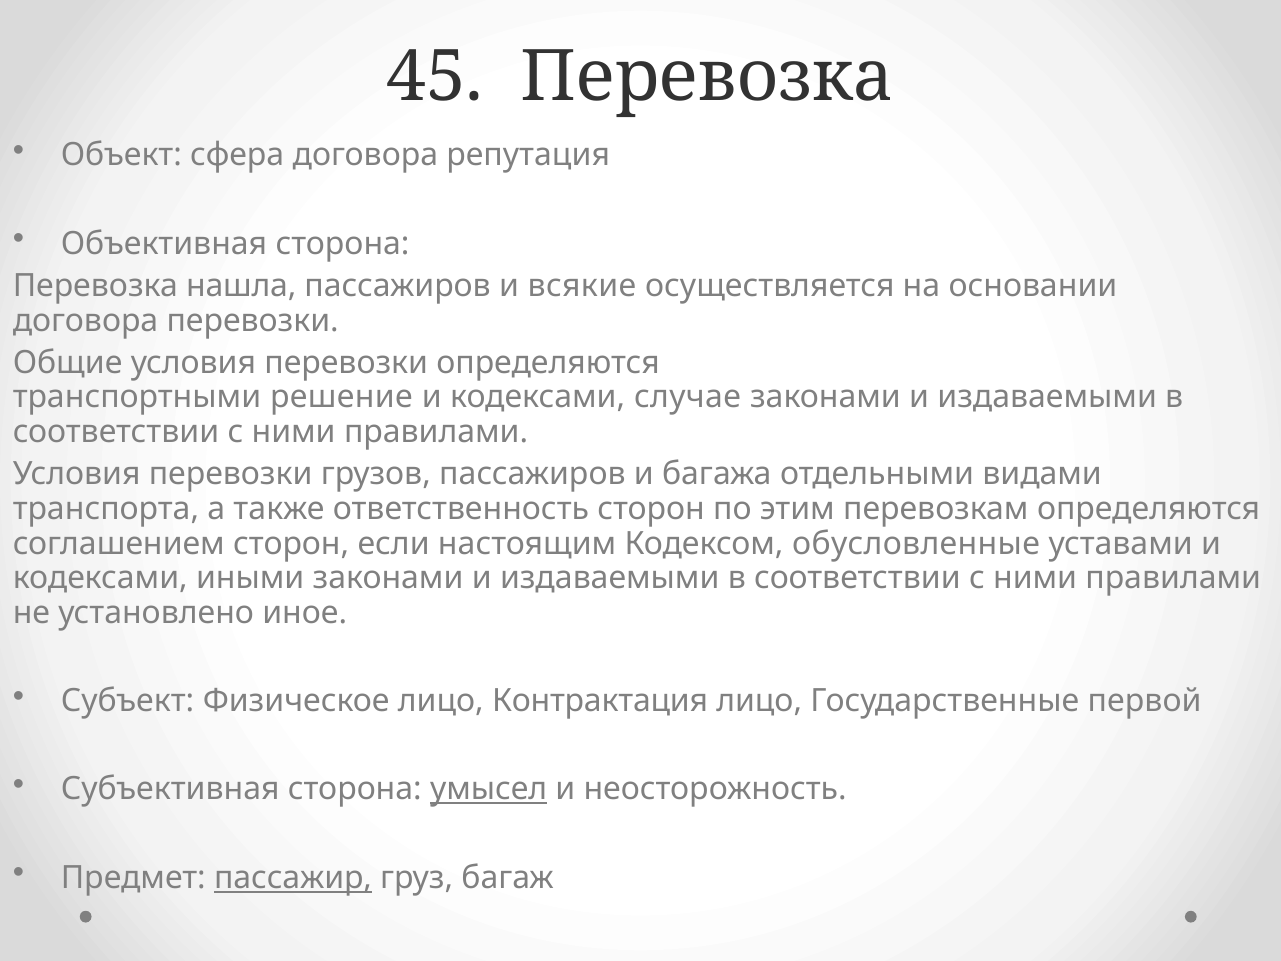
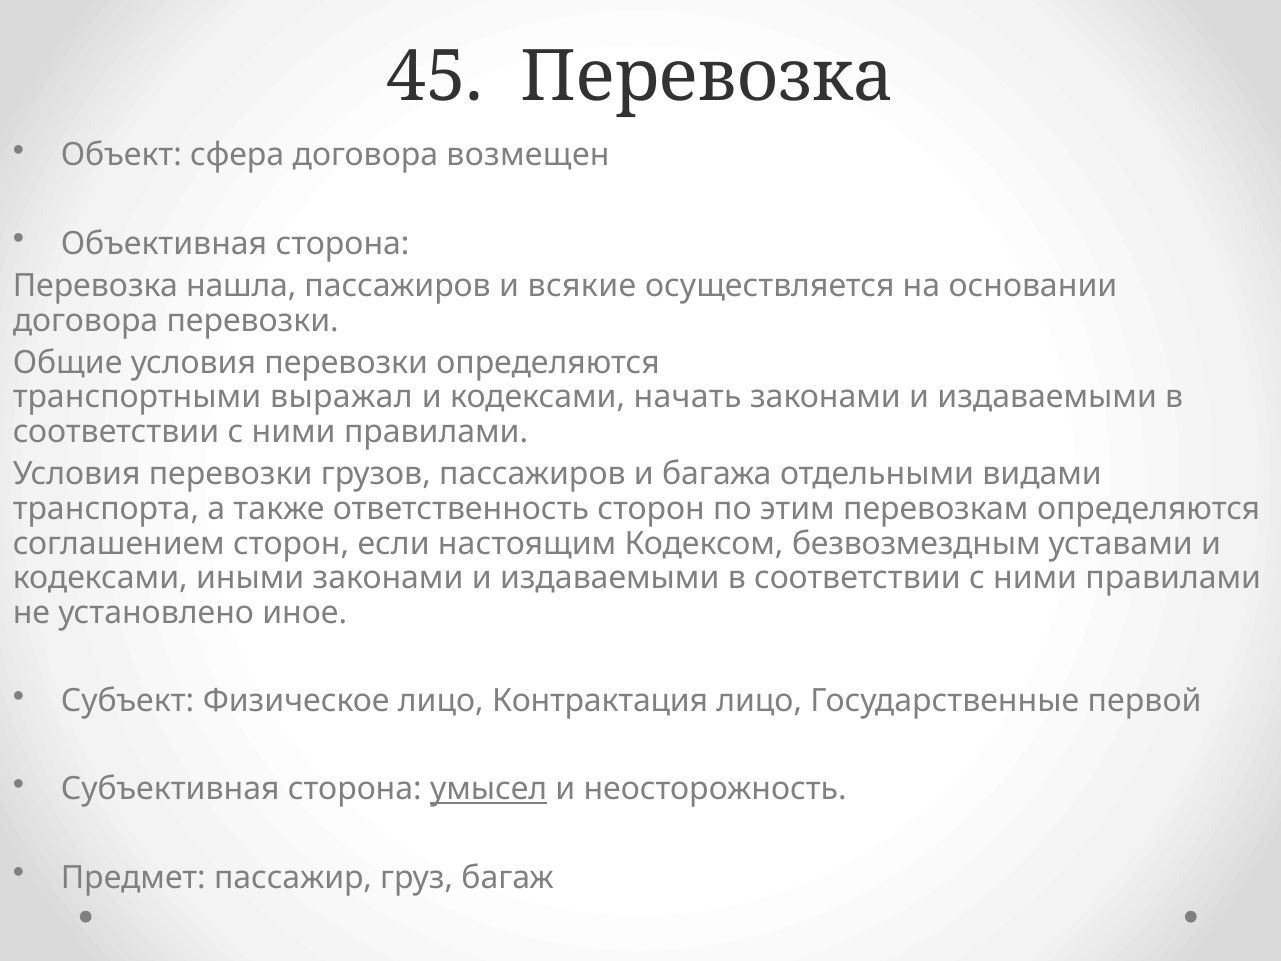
репутация: репутация -> возмещен
решение: решение -> выражал
случае: случае -> начать
обусловленные: обусловленные -> безвозмездным
пассажир underline: present -> none
